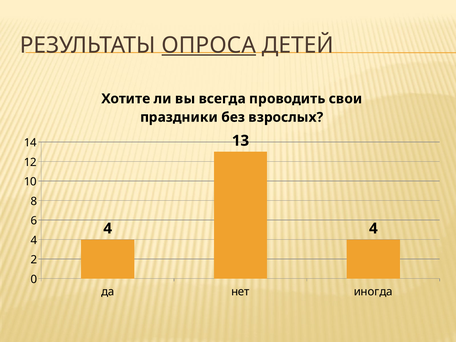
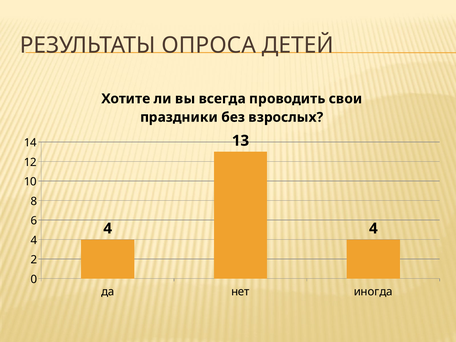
ОПРОСА underline: present -> none
